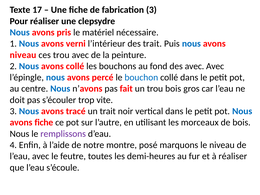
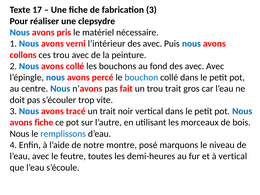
l’intérieur des trait: trait -> avec
niveau at (23, 55): niveau -> collons
trou bois: bois -> trait
remplissons colour: purple -> blue
à réaliser: réaliser -> vertical
